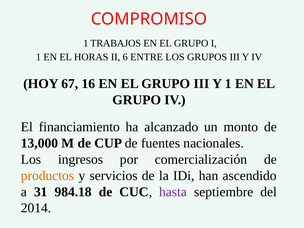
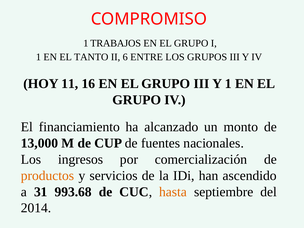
HORAS: HORAS -> TANTO
67: 67 -> 11
984.18: 984.18 -> 993.68
hasta colour: purple -> orange
